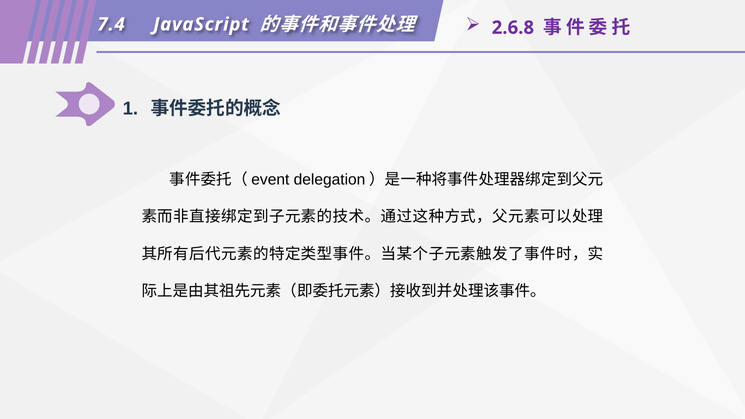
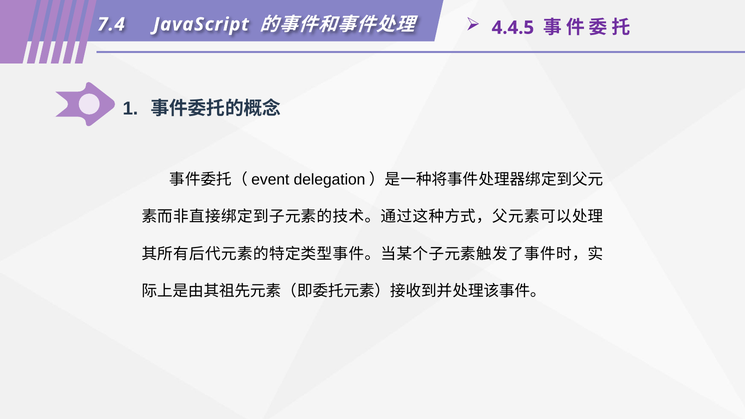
2.6.8: 2.6.8 -> 4.4.5
